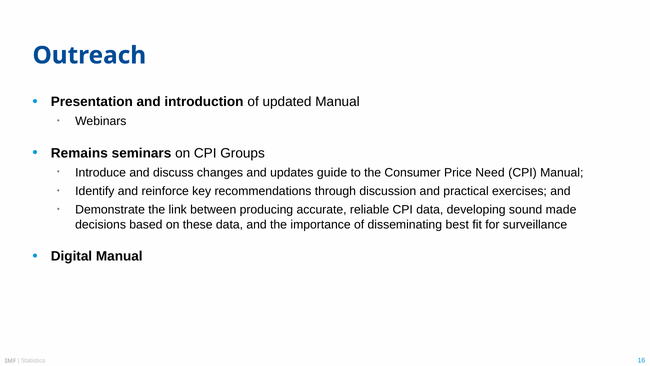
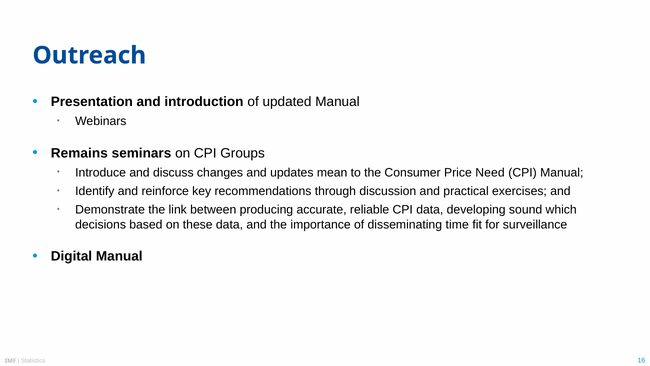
guide: guide -> mean
made: made -> which
best: best -> time
